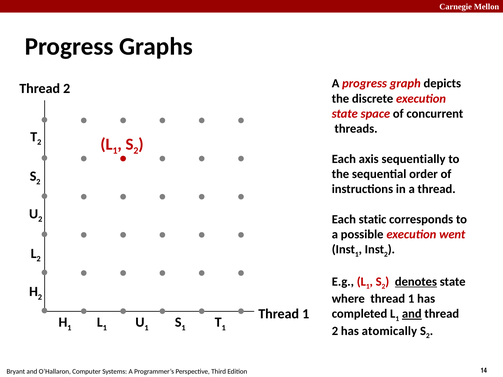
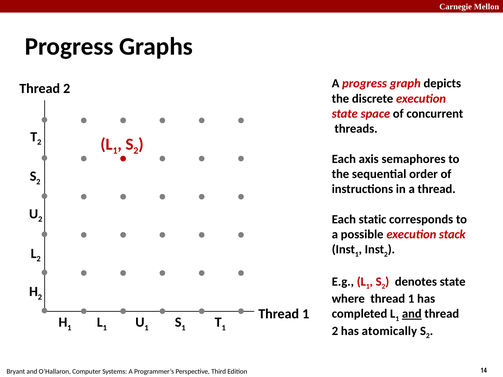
sequentially: sequentially -> semaphores
went: went -> stack
denotes underline: present -> none
